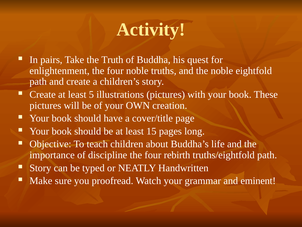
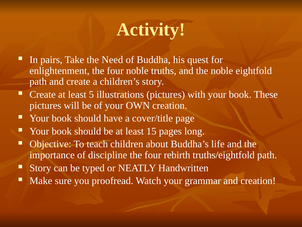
Truth: Truth -> Need
and eminent: eminent -> creation
